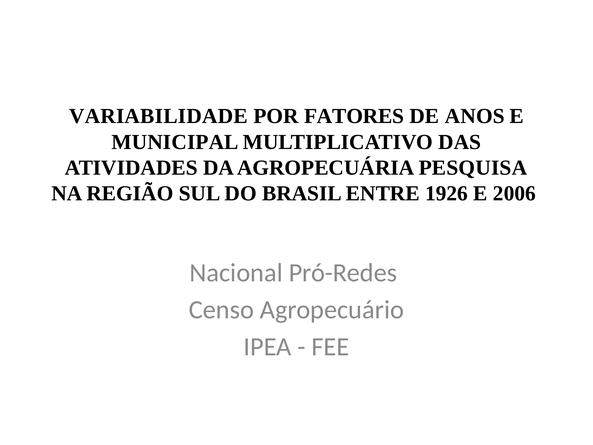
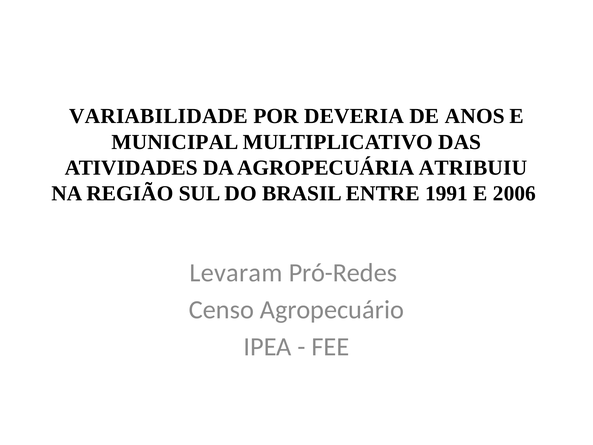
FATORES: FATORES -> DEVERIA
PESQUISA: PESQUISA -> ATRIBUIU
1926: 1926 -> 1991
Nacional: Nacional -> Levaram
